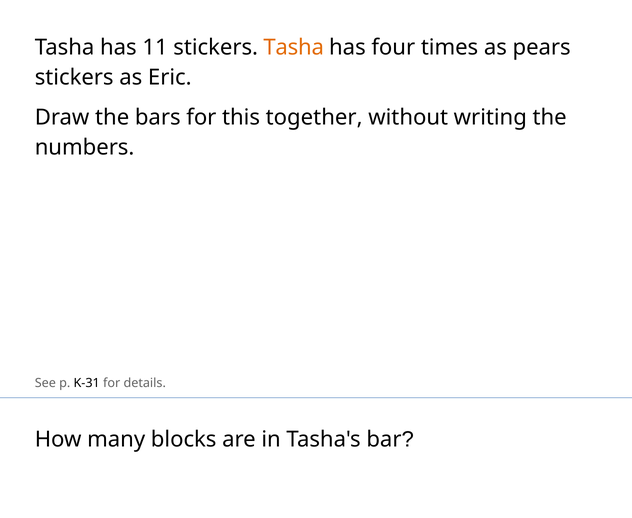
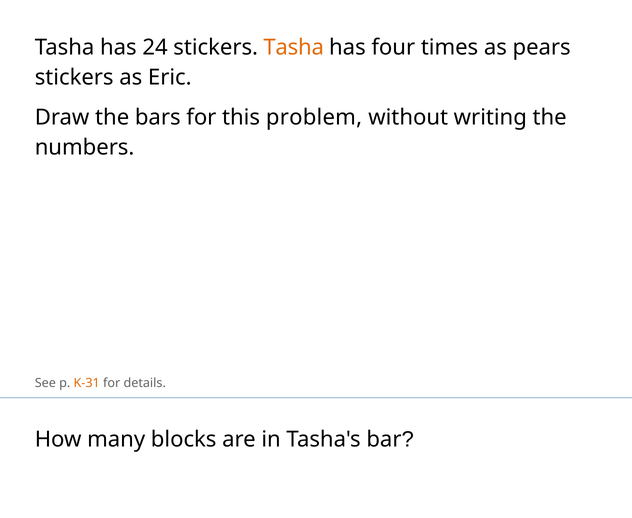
11: 11 -> 24
together: together -> problem
K-31 colour: black -> orange
